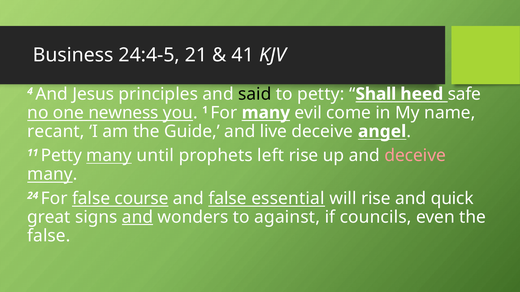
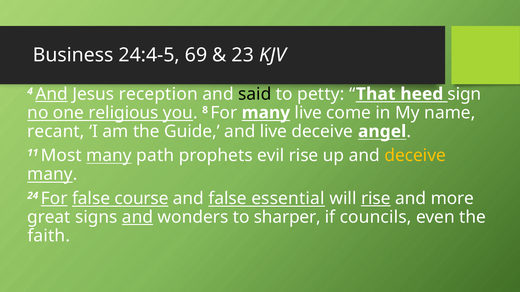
21: 21 -> 69
41: 41 -> 23
And at (52, 94) underline: none -> present
principles: principles -> reception
Shall: Shall -> That
safe: safe -> sign
newness: newness -> religious
1: 1 -> 8
many evil: evil -> live
11 Petty: Petty -> Most
until: until -> path
left: left -> evil
deceive at (415, 156) colour: pink -> yellow
For at (54, 199) underline: none -> present
rise at (376, 199) underline: none -> present
quick: quick -> more
against: against -> sharper
false at (49, 236): false -> faith
